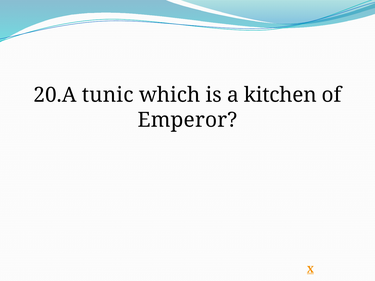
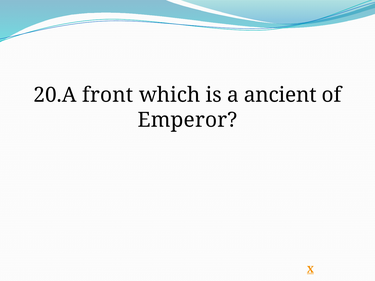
tunic: tunic -> front
kitchen: kitchen -> ancient
